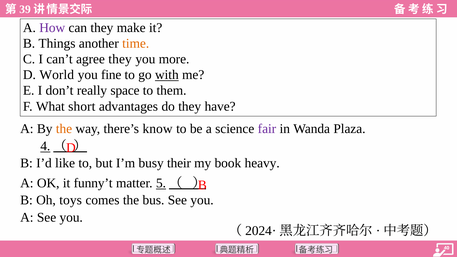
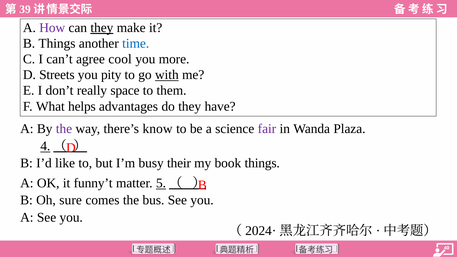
they at (102, 28) underline: none -> present
time colour: orange -> blue
agree they: they -> cool
World: World -> Streets
fine: fine -> pity
short: short -> helps
the at (64, 129) colour: orange -> purple
book heavy: heavy -> things
toys: toys -> sure
